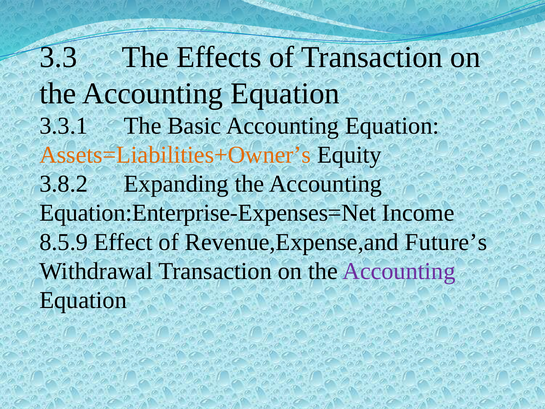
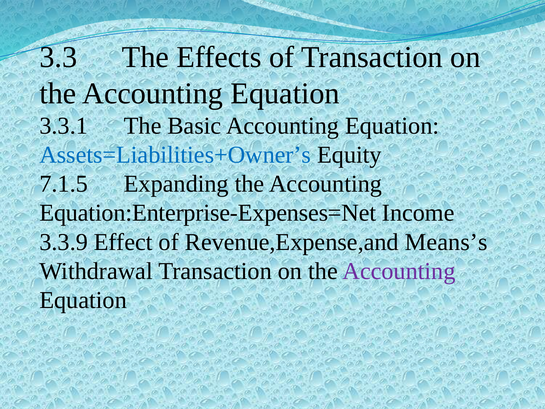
Assets=Liabilities+Owner’s colour: orange -> blue
3.8.2: 3.8.2 -> 7.1.5
8.5.9: 8.5.9 -> 3.3.9
Future’s: Future’s -> Means’s
